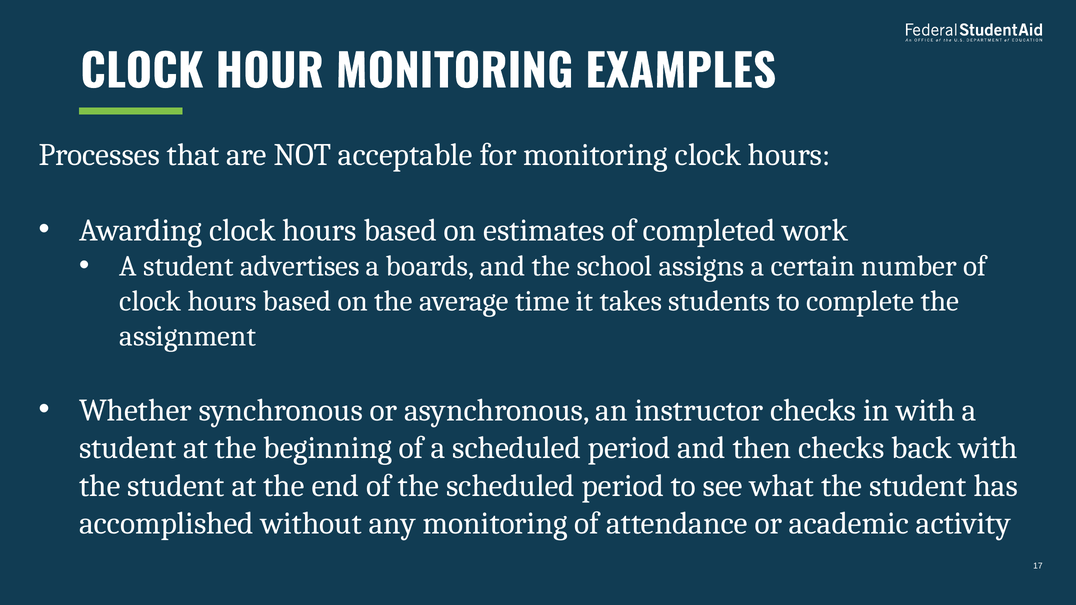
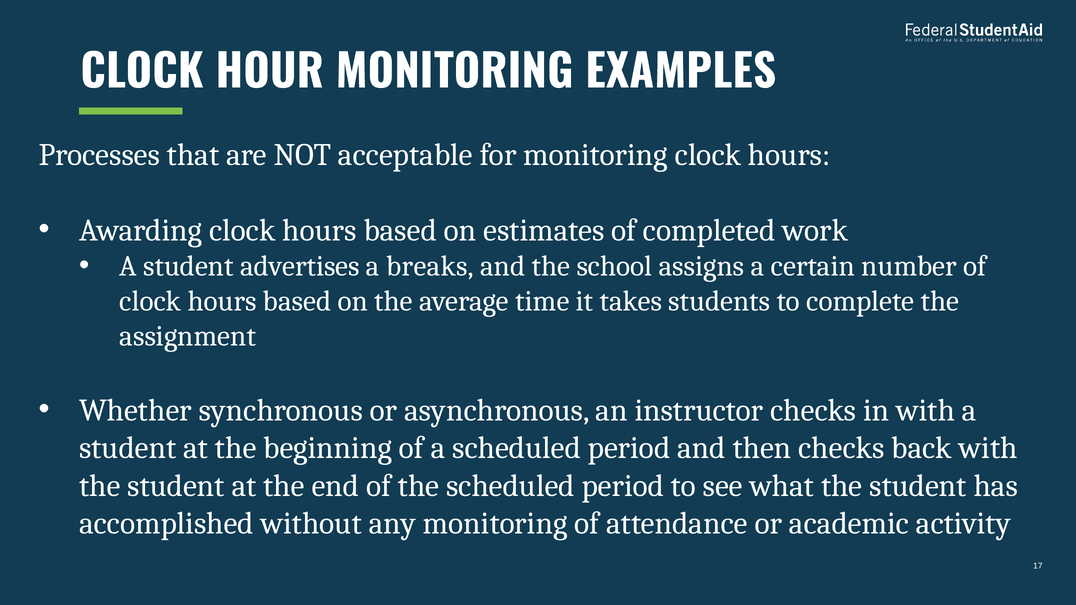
boards: boards -> breaks
